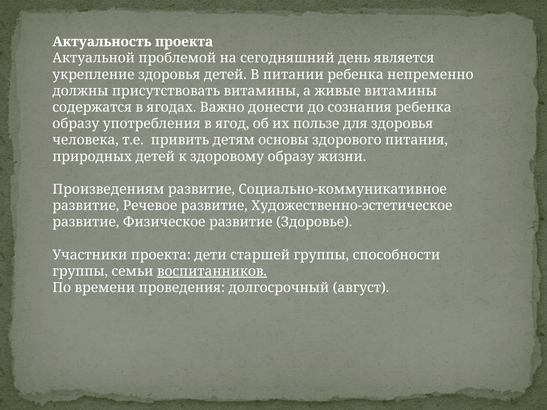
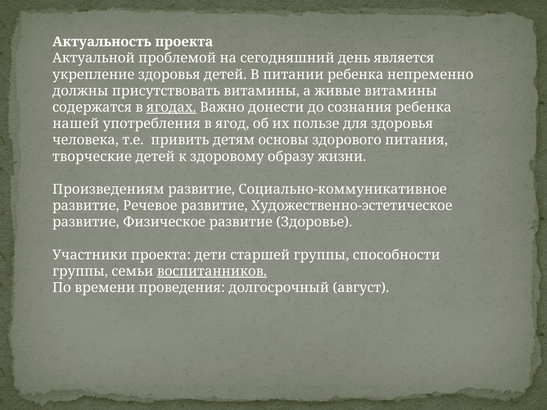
ягодах underline: none -> present
образу at (76, 124): образу -> нашей
природных: природных -> творческие
